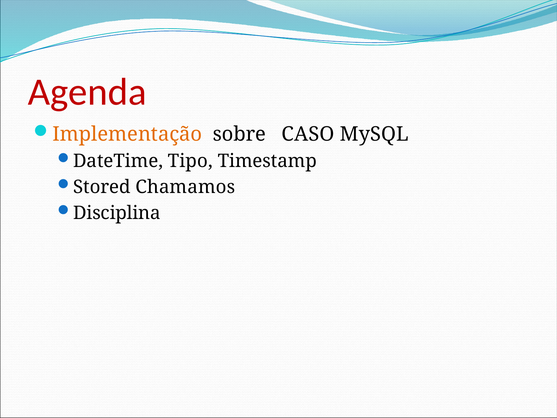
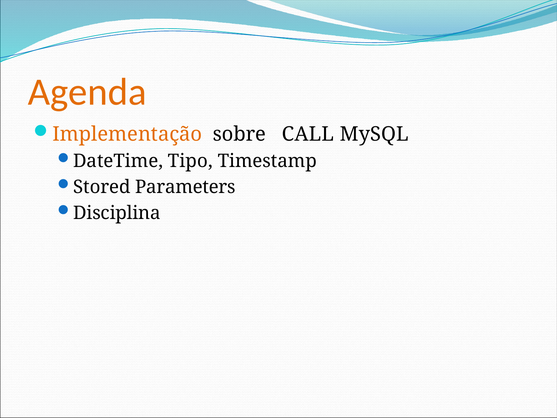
Agenda colour: red -> orange
CASO: CASO -> CALL
Chamamos: Chamamos -> Parameters
